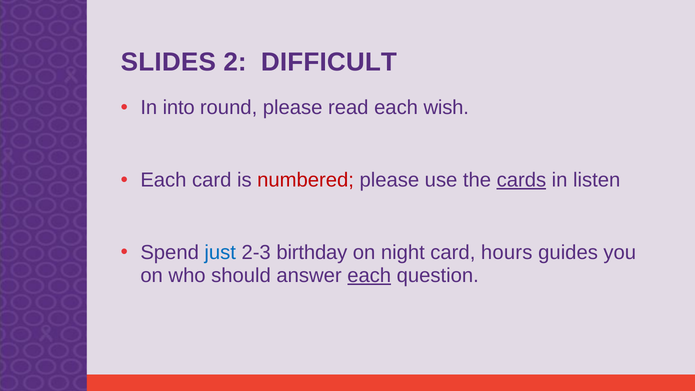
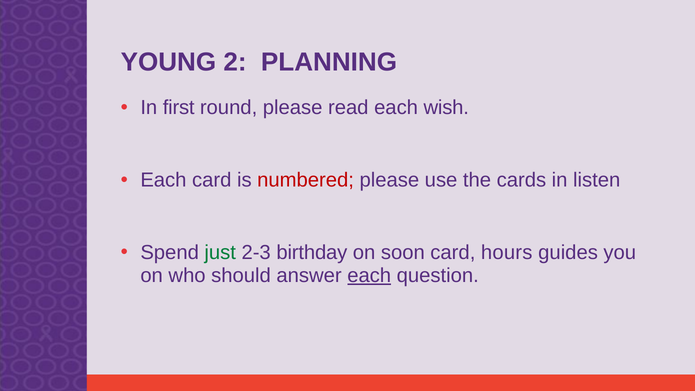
SLIDES: SLIDES -> YOUNG
DIFFICULT: DIFFICULT -> PLANNING
into: into -> first
cards underline: present -> none
just colour: blue -> green
night: night -> soon
